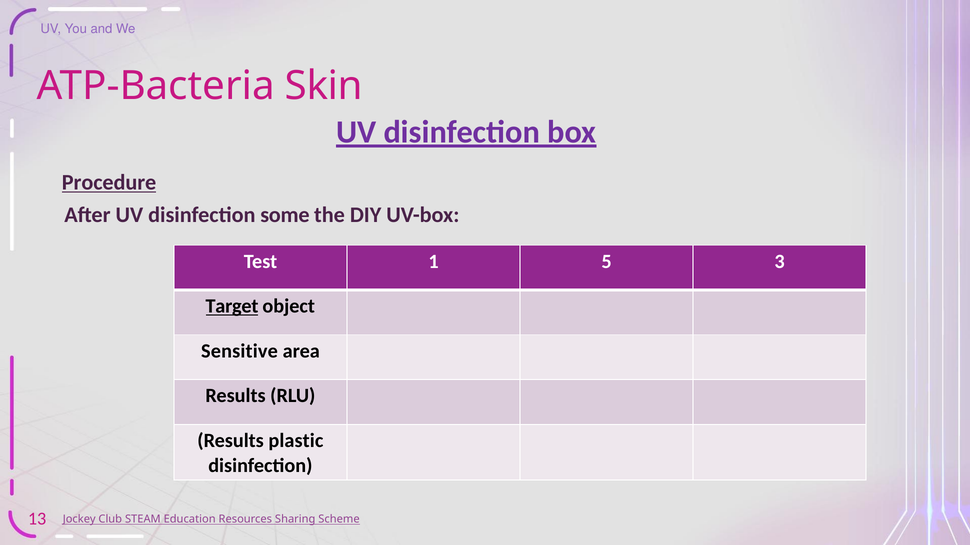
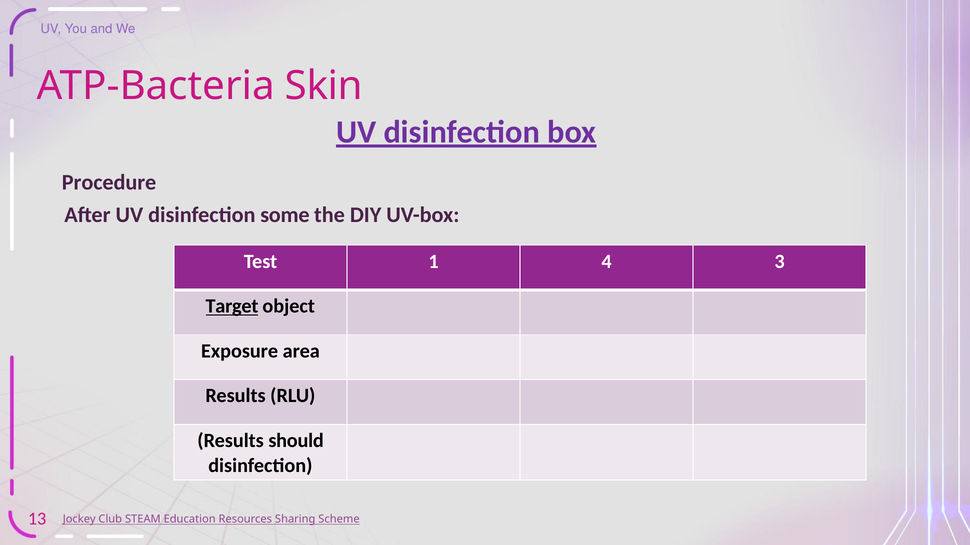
Procedure underline: present -> none
5: 5 -> 4
Sensitive: Sensitive -> Exposure
plastic: plastic -> should
